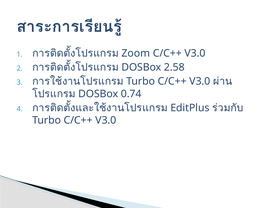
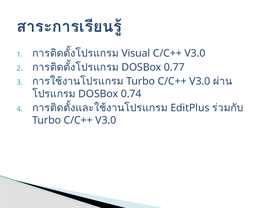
Zoom: Zoom -> Visual
2.58: 2.58 -> 0.77
